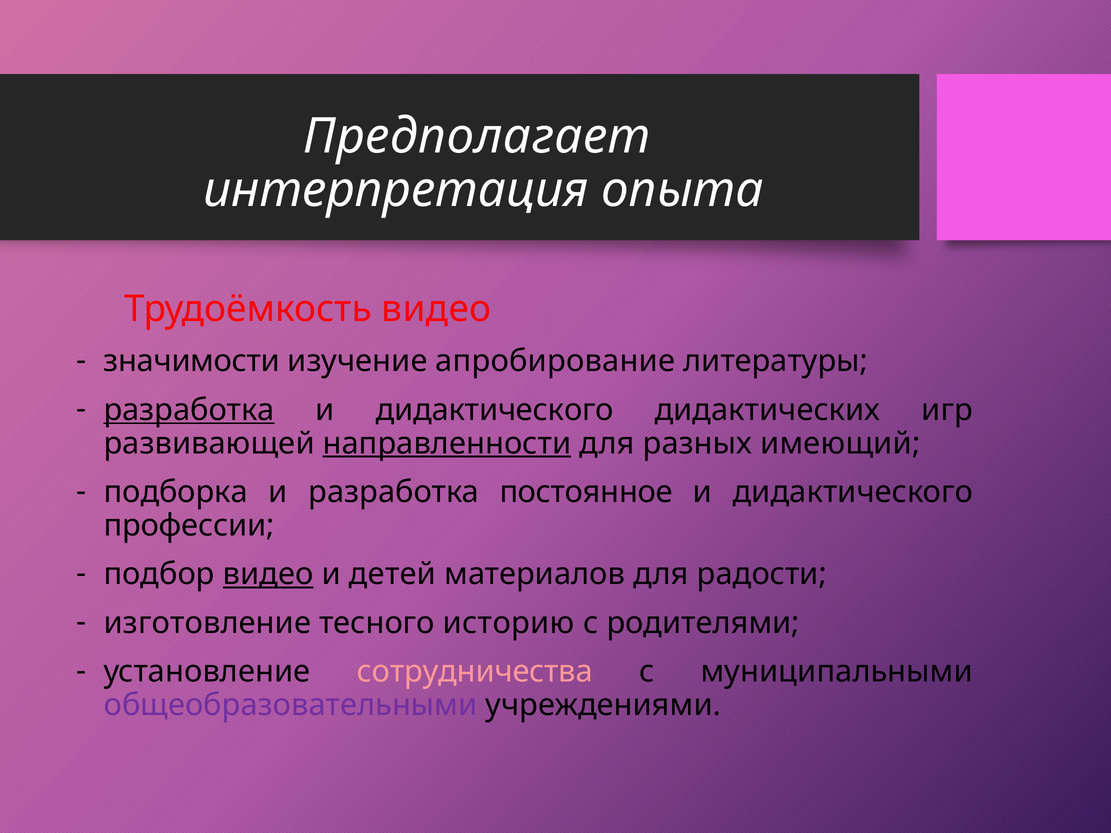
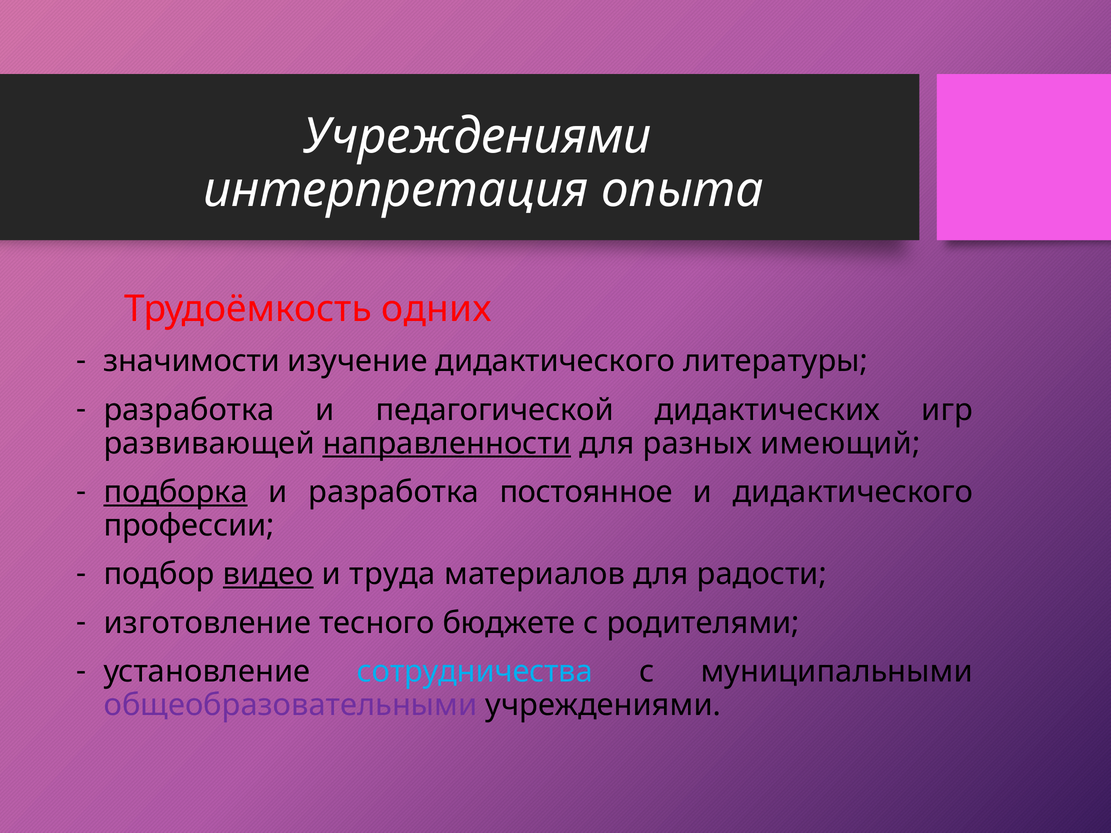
Предполагает at (477, 137): Предполагает -> Учреждениями
Трудоёмкость видео: видео -> одних
изучение апробирование: апробирование -> дидактического
разработка at (189, 410) underline: present -> none
дидактического at (495, 410): дидактического -> педагогической
подборка underline: none -> present
детей: детей -> труда
историю: историю -> бюджете
сотрудничества colour: pink -> light blue
